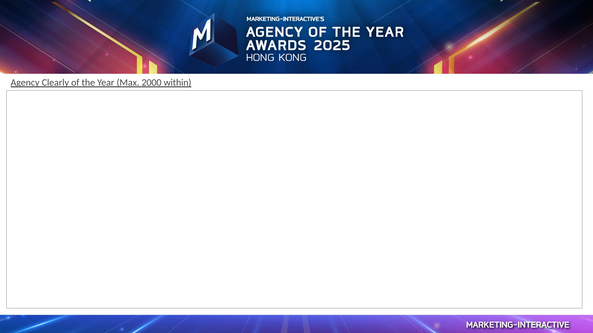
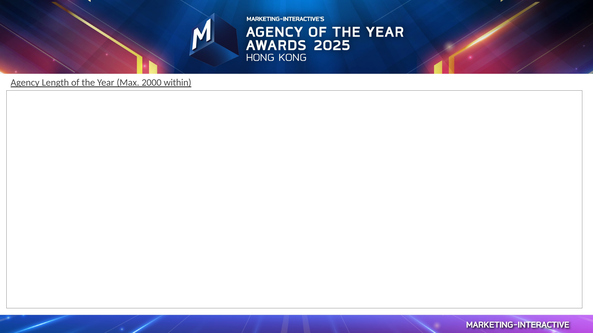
Clearly: Clearly -> Length
